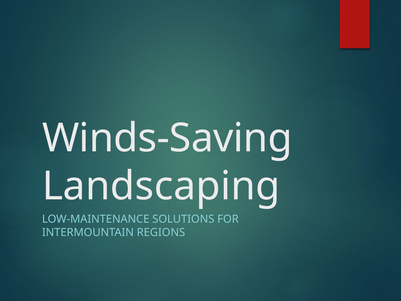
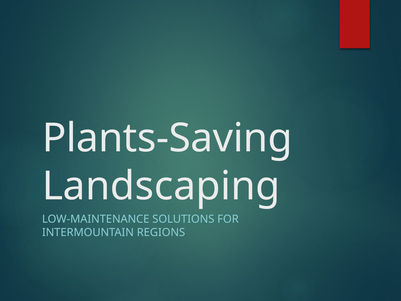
Winds-Saving: Winds-Saving -> Plants-Saving
